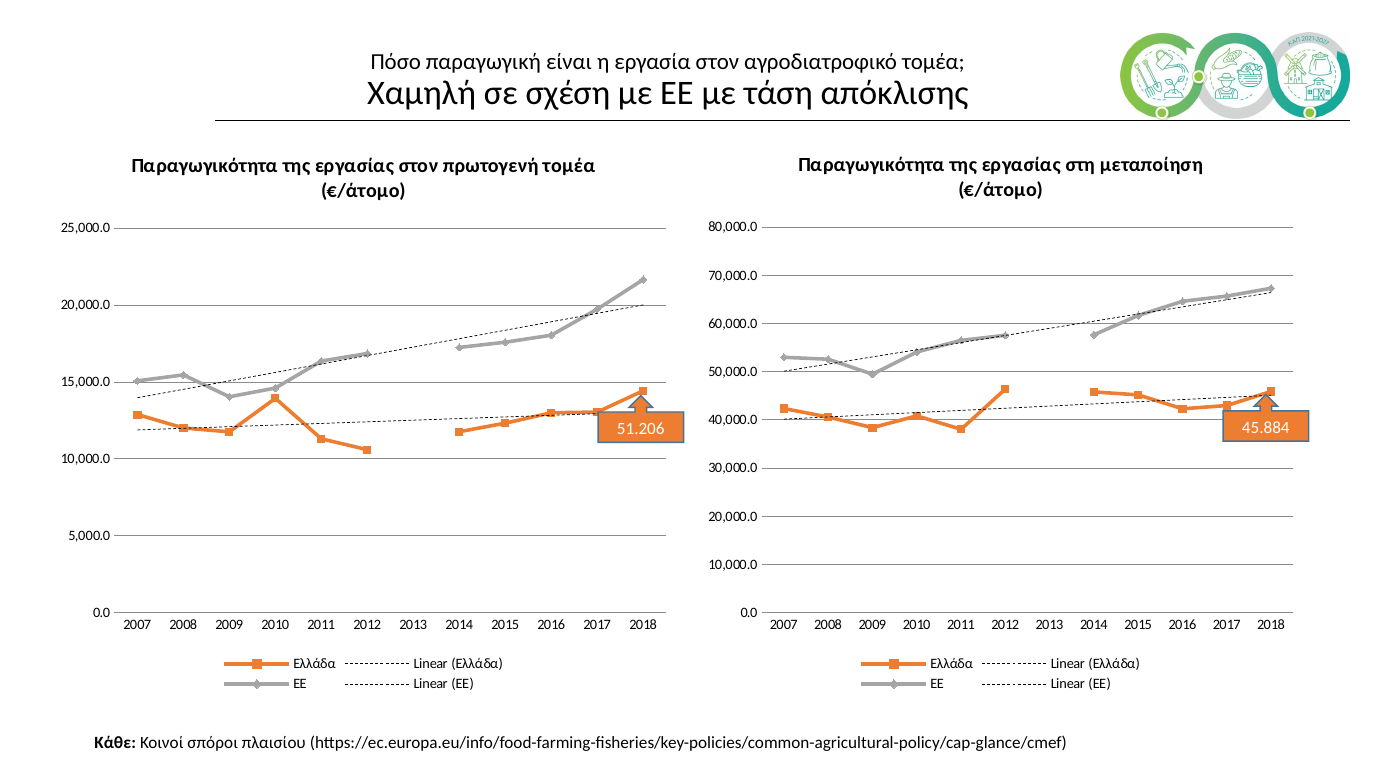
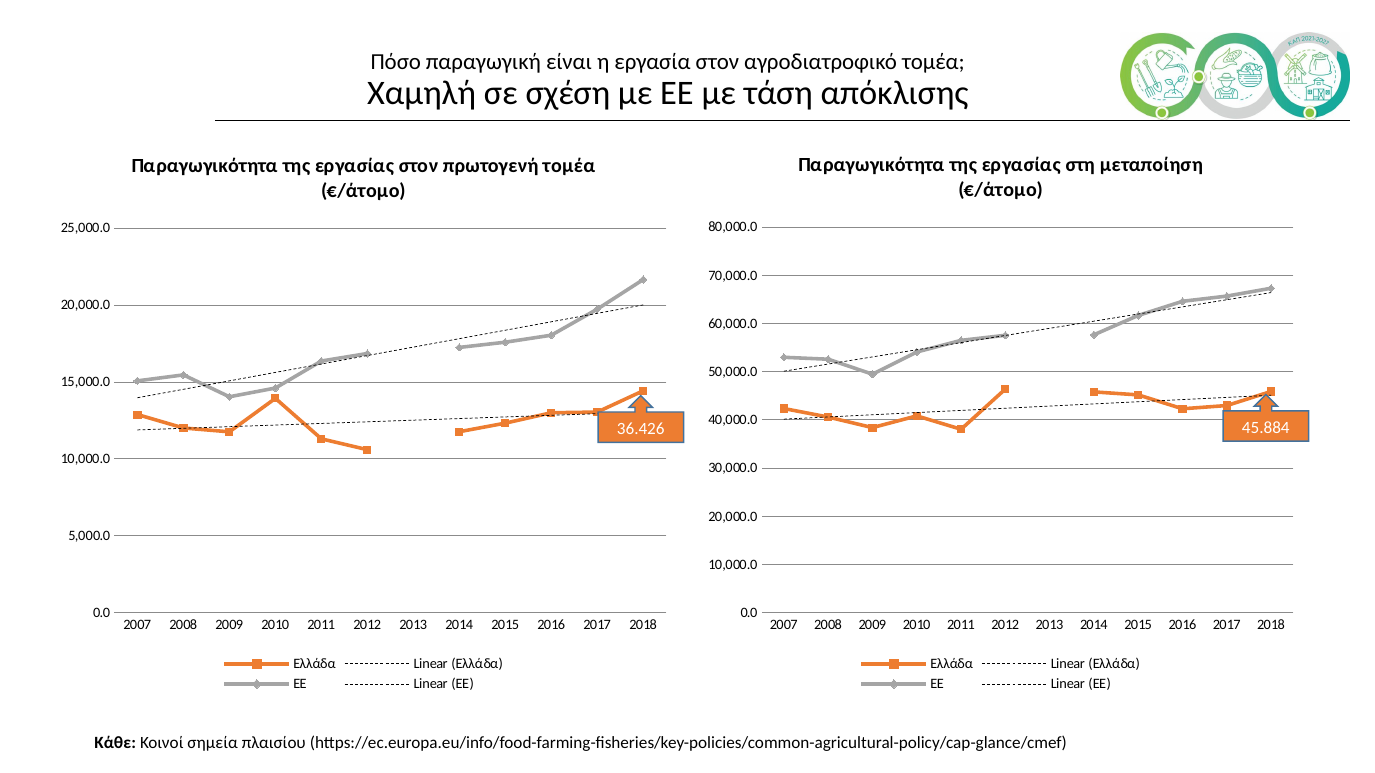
51.206: 51.206 -> 36.426
σπόροι: σπόροι -> σημεία
